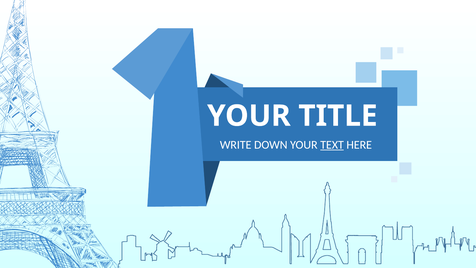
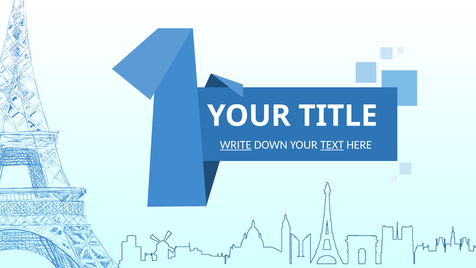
WRITE underline: none -> present
